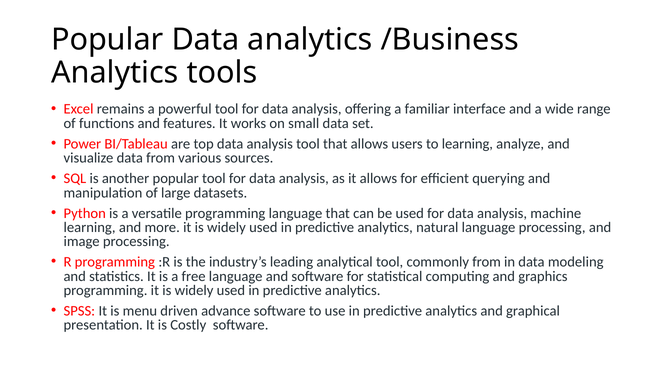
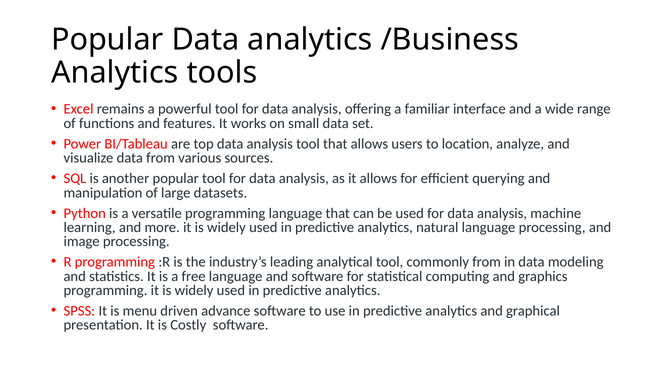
to learning: learning -> location
